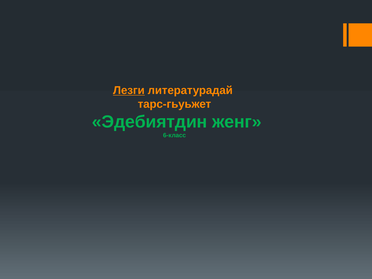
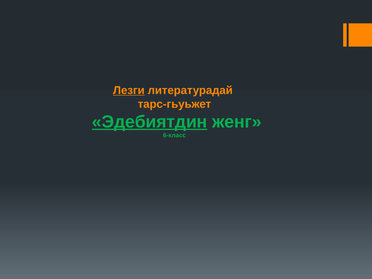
Эдебиятдин underline: none -> present
